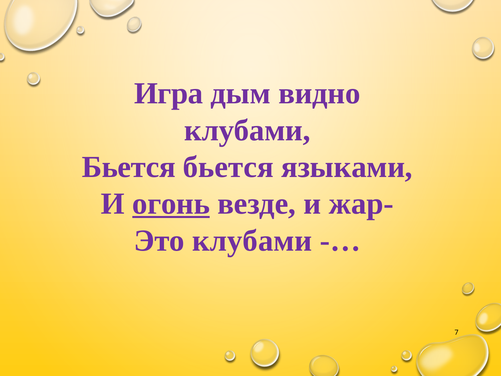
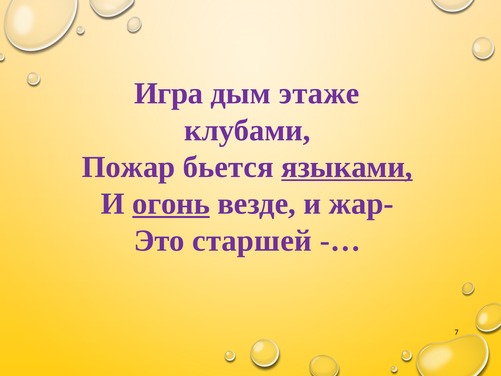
видно: видно -> этаже
Бьется at (129, 167): Бьется -> Пожар
языками underline: none -> present
Это клубами: клубами -> старшей
